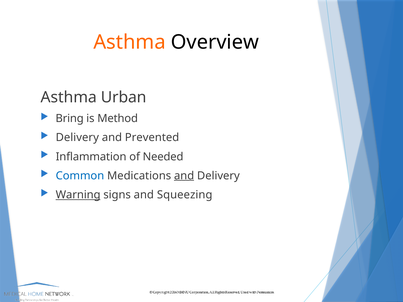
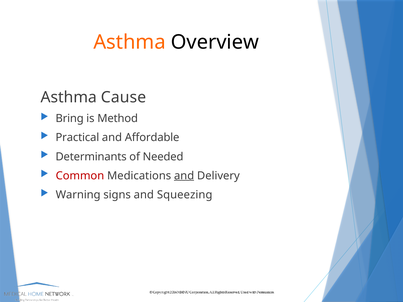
Urban: Urban -> Cause
Delivery at (77, 138): Delivery -> Practical
Prevented: Prevented -> Affordable
Inflammation: Inflammation -> Determinants
Common colour: blue -> red
Warning underline: present -> none
